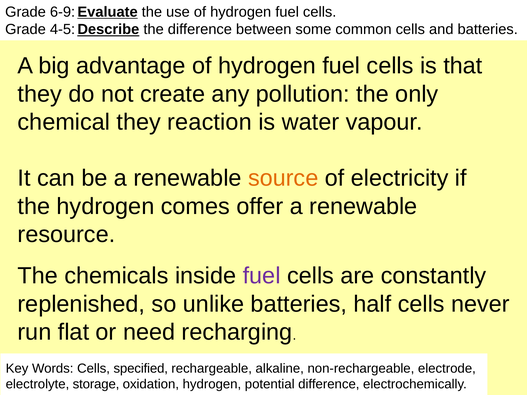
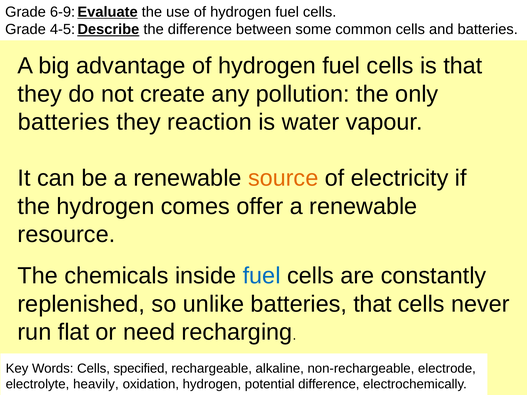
chemical at (64, 122): chemical -> batteries
fuel at (262, 276) colour: purple -> blue
batteries half: half -> that
storage: storage -> heavily
